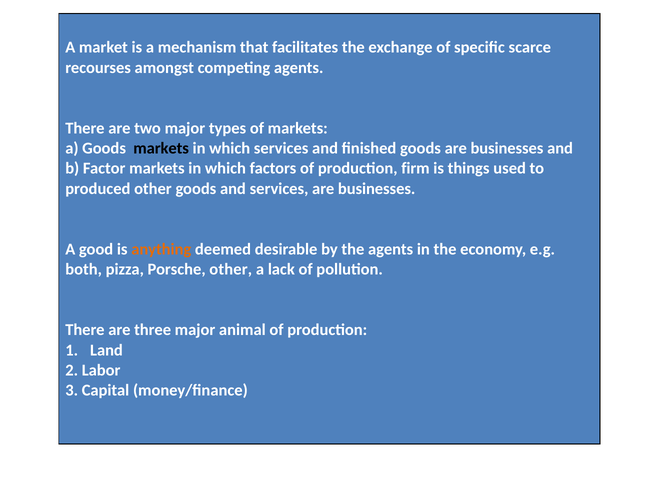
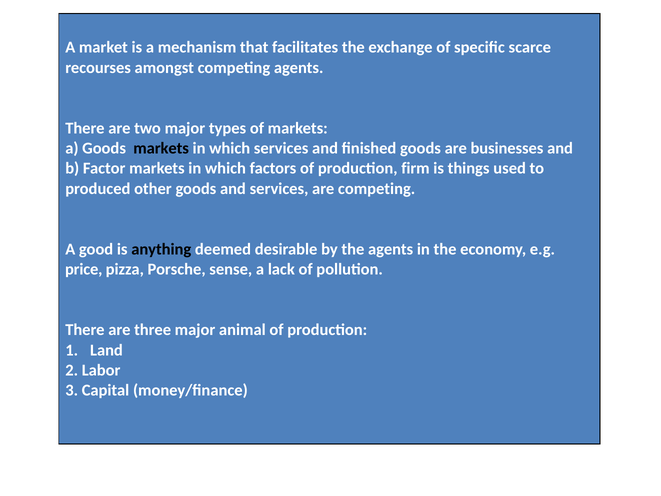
services are businesses: businesses -> competing
anything colour: orange -> black
both: both -> price
Porsche other: other -> sense
